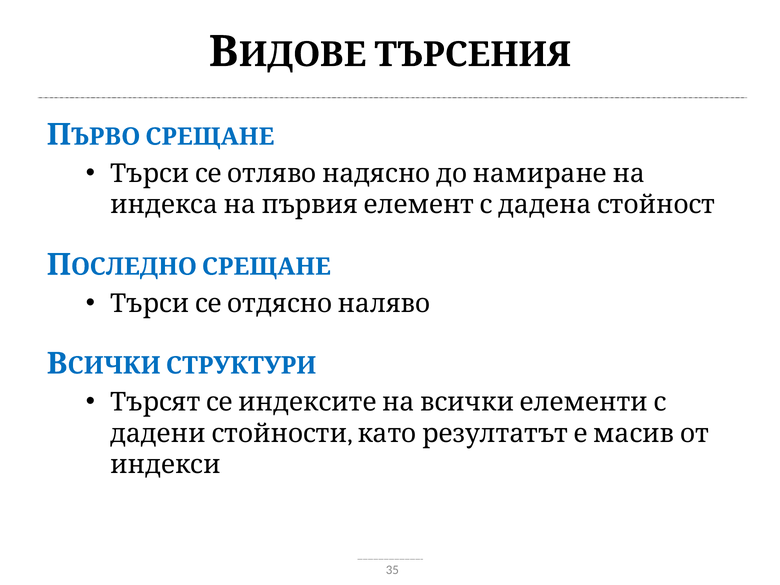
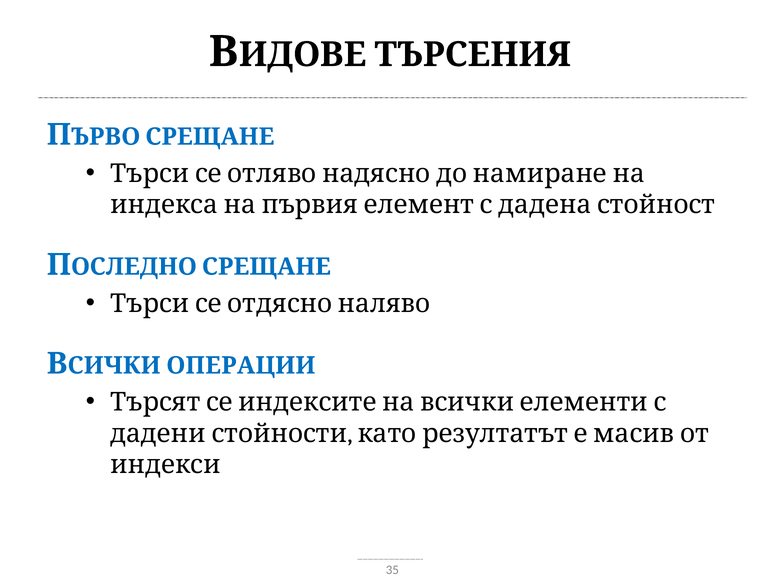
СТРУКТУРИ: СТРУКТУРИ -> ОПЕРАЦИИ
